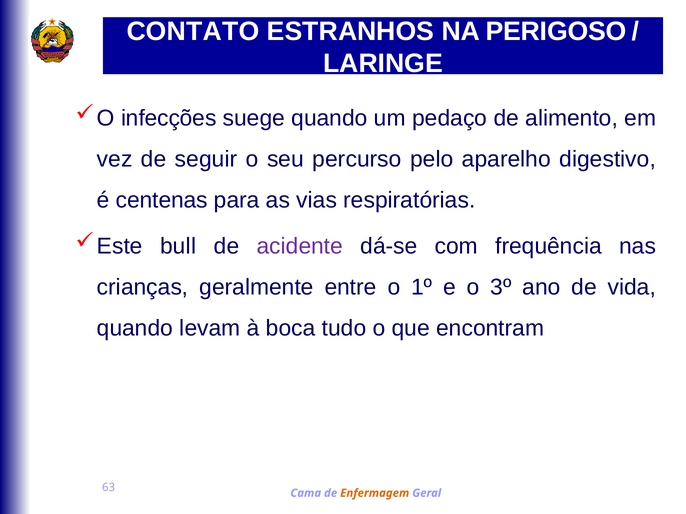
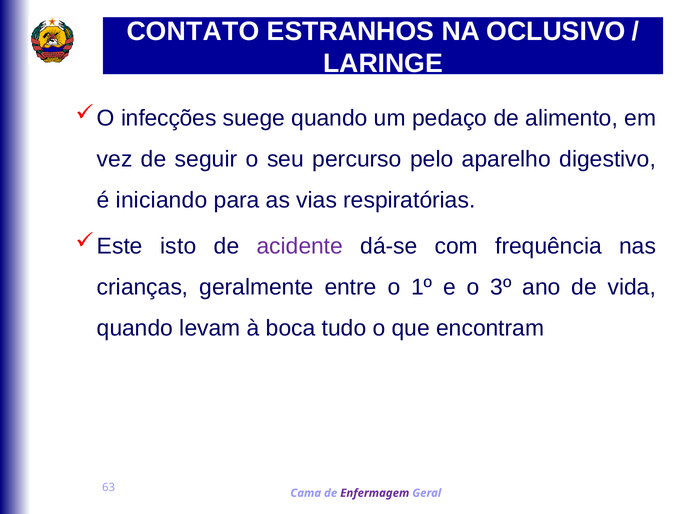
PERIGOSO: PERIGOSO -> OCLUSIVO
centenas: centenas -> iniciando
bull: bull -> isto
Enfermagem colour: orange -> purple
